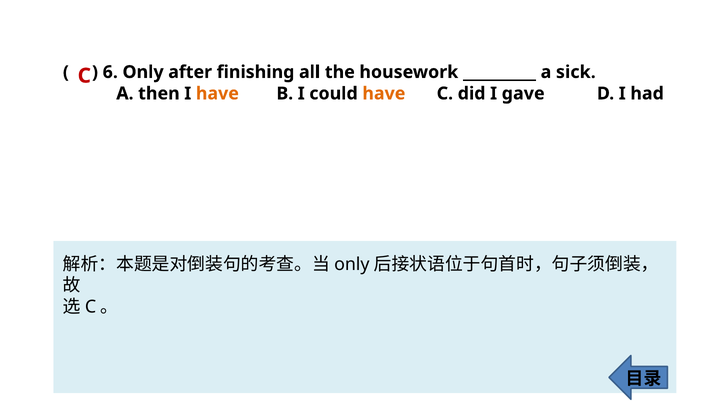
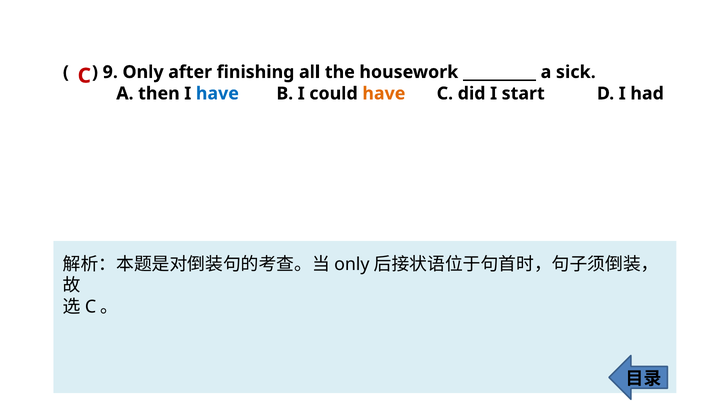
6: 6 -> 9
have at (217, 93) colour: orange -> blue
gave: gave -> start
